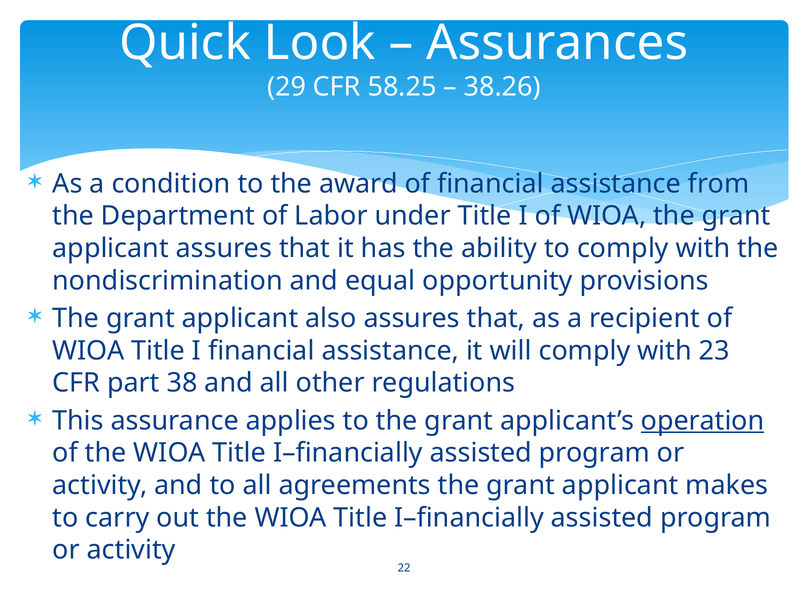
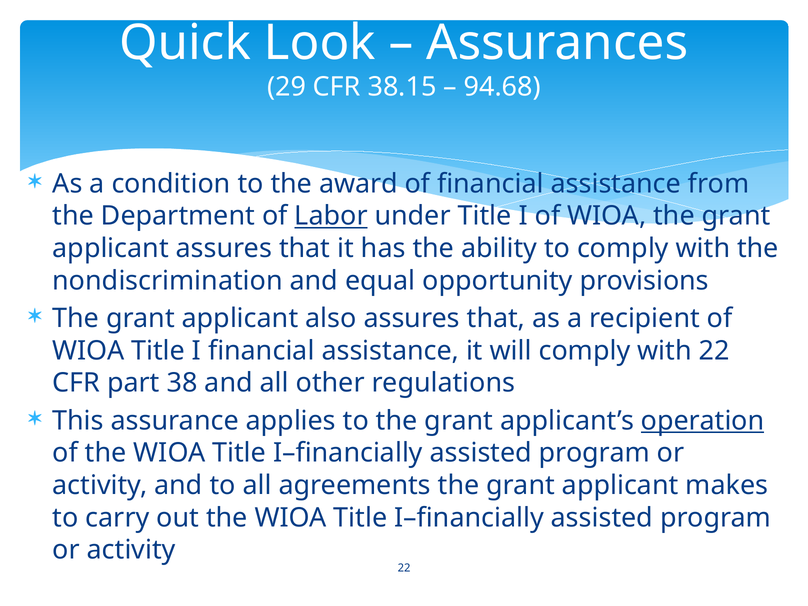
58.25: 58.25 -> 38.15
38.26: 38.26 -> 94.68
Labor underline: none -> present
with 23: 23 -> 22
